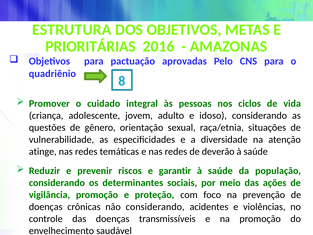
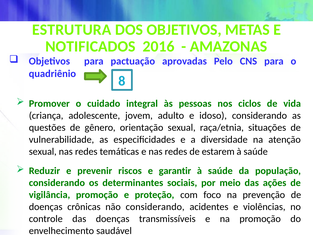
PRIORITÁRIAS: PRIORITÁRIAS -> NOTIFICADOS
atinge at (43, 151): atinge -> sexual
deverão: deverão -> estarem
